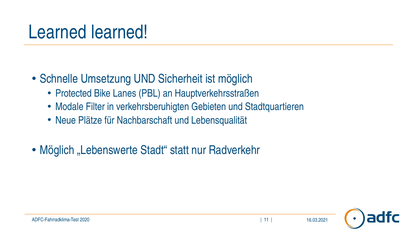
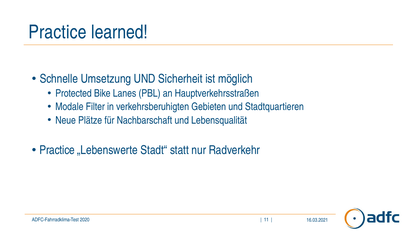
Learned at (58, 32): Learned -> Practice
Möglich at (57, 150): Möglich -> Practice
